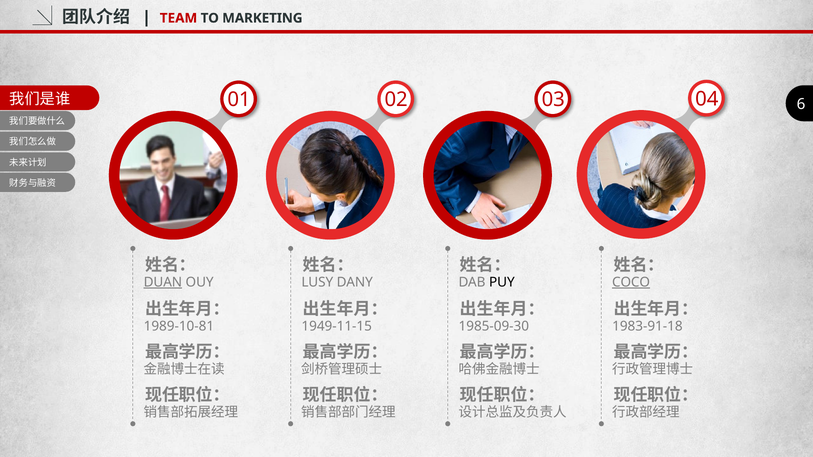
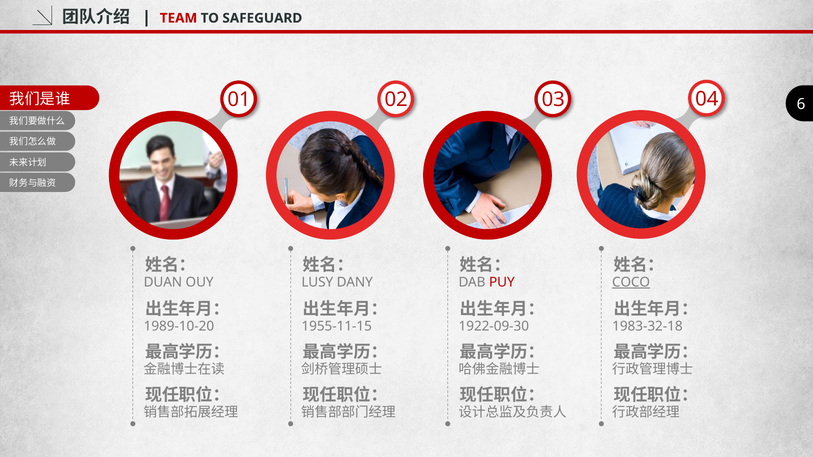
MARKETING: MARKETING -> SAFEGUARD
DUAN underline: present -> none
PUY colour: black -> red
1989-10-81: 1989-10-81 -> 1989-10-20
1949-11-15: 1949-11-15 -> 1955-11-15
1985-09-30: 1985-09-30 -> 1922-09-30
1983-91-18: 1983-91-18 -> 1983-32-18
